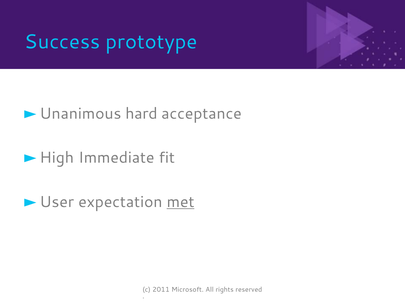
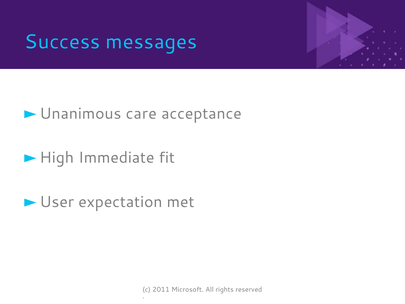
prototype: prototype -> messages
hard: hard -> care
met underline: present -> none
